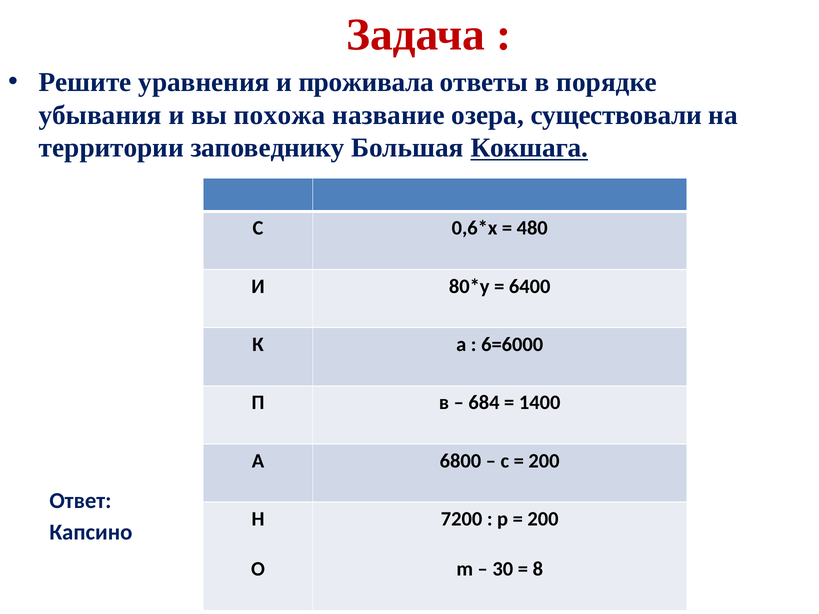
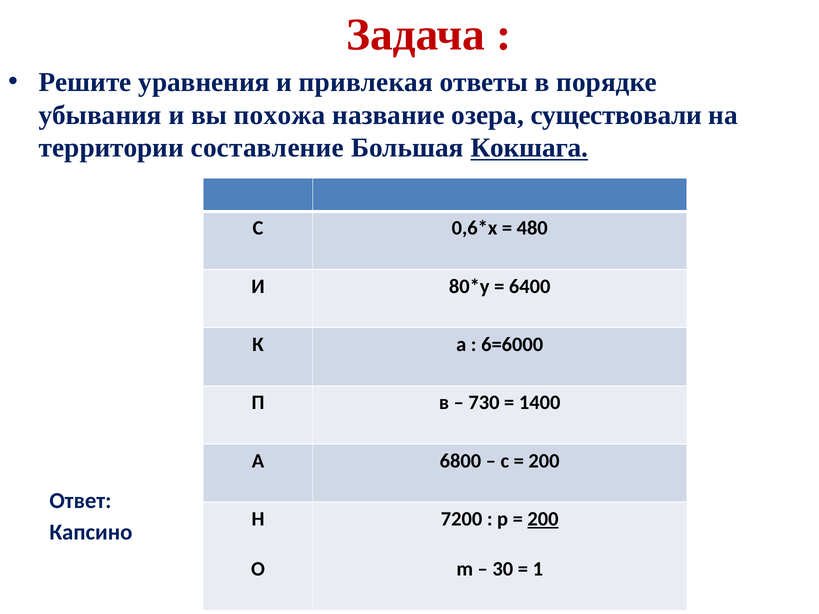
проживала: проживала -> привлекая
заповеднику: заповеднику -> составление
684: 684 -> 730
200 at (543, 519) underline: none -> present
8: 8 -> 1
